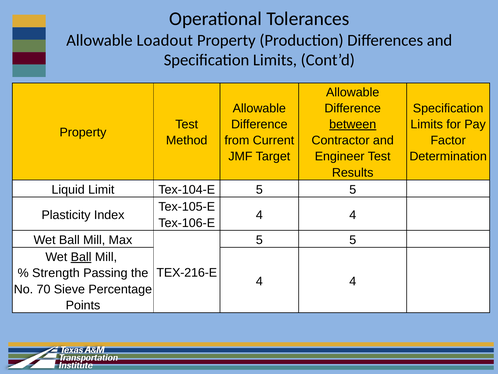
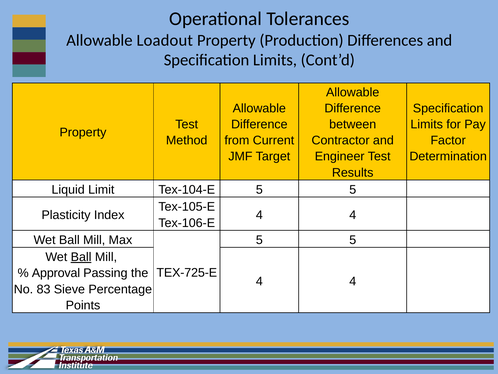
between underline: present -> none
TEX-216-E: TEX-216-E -> TEX-725-E
Strength: Strength -> Approval
70: 70 -> 83
